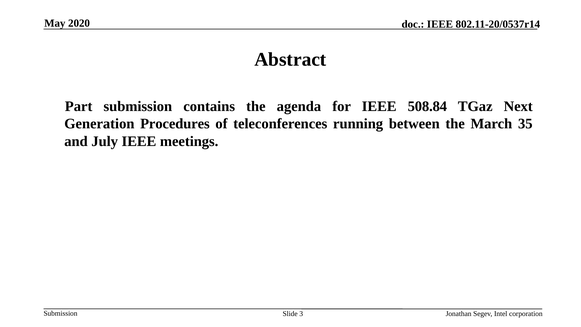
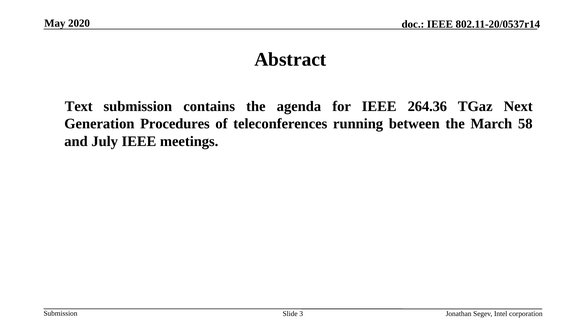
Part: Part -> Text
508.84: 508.84 -> 264.36
35: 35 -> 58
